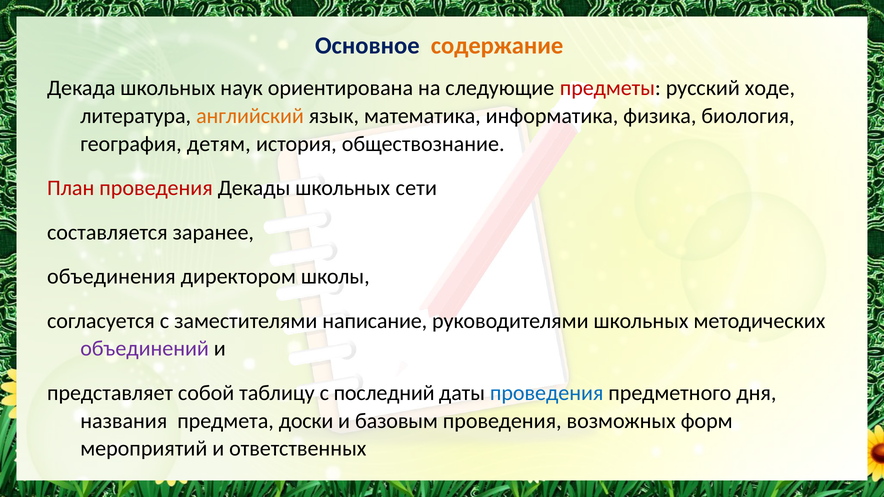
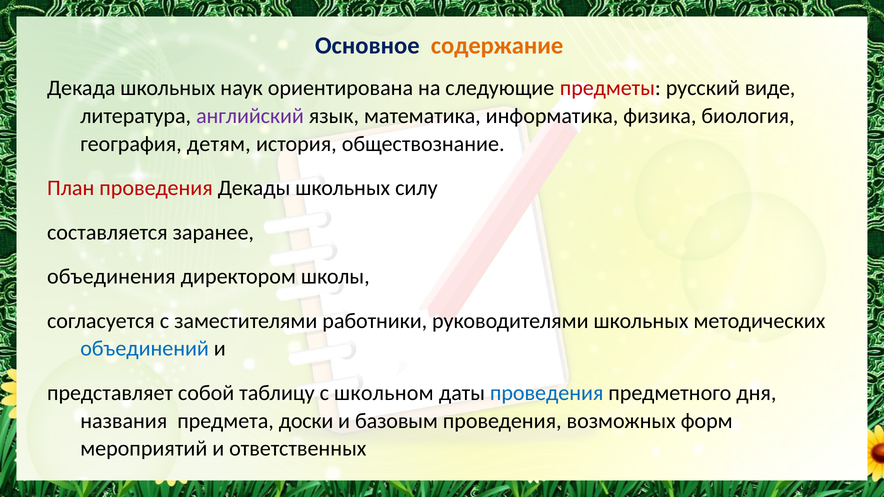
ходе: ходе -> виде
английский colour: orange -> purple
сети: сети -> силу
написание: написание -> работники
объединений colour: purple -> blue
последний: последний -> школьном
